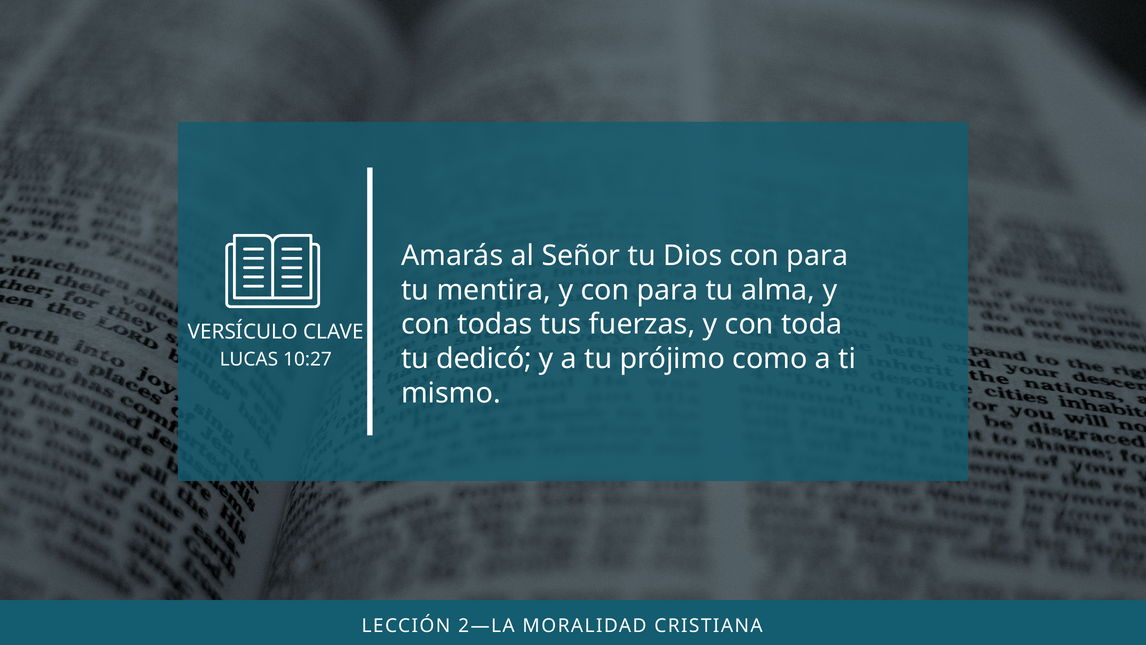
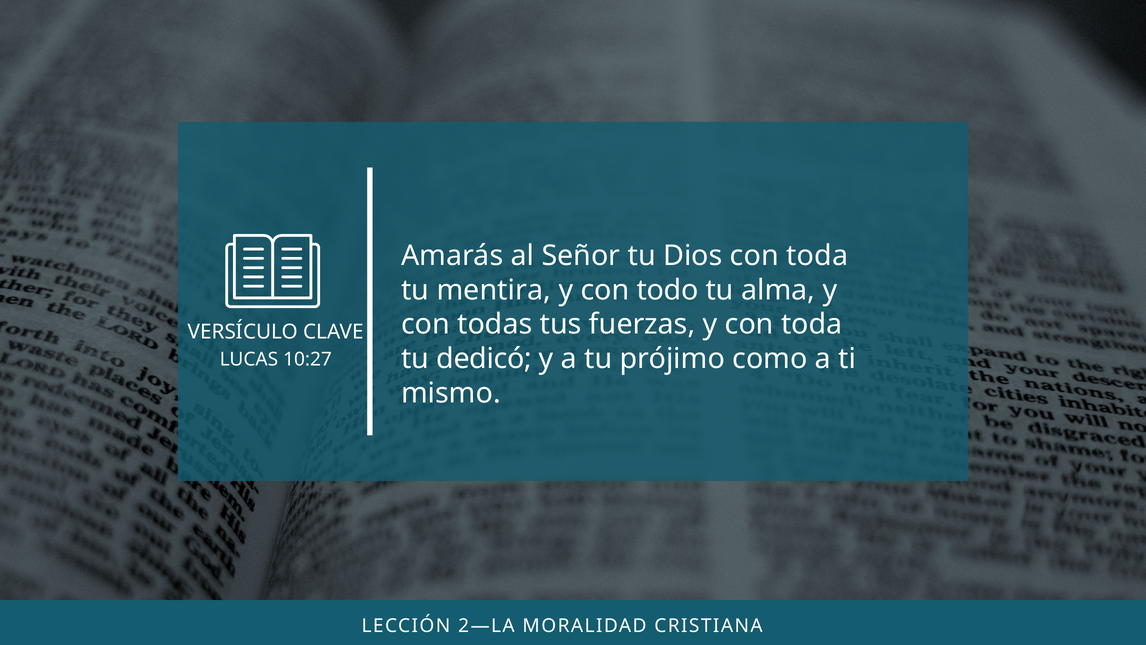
Dios con para: para -> toda
y con para: para -> todo
